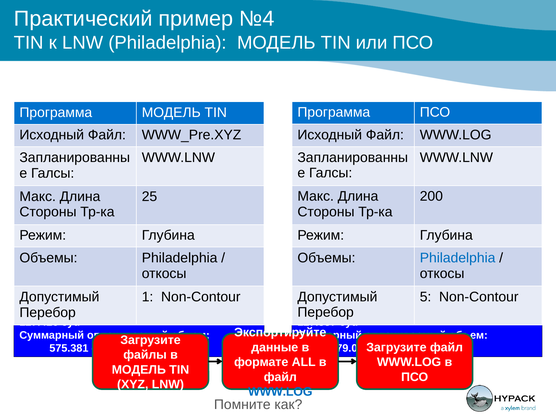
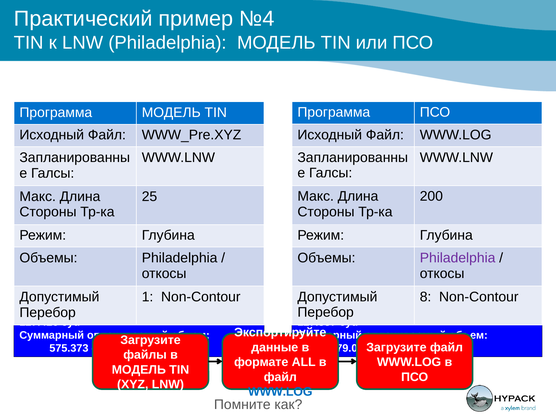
Philadelphia at (458, 258) colour: blue -> purple
5: 5 -> 8
575.381: 575.381 -> 575.373
